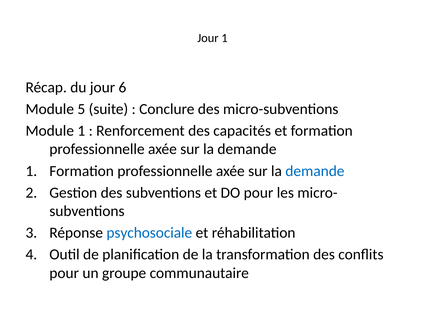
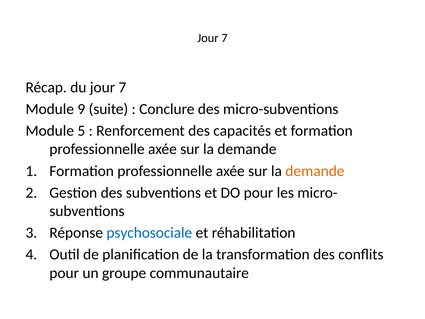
1 at (225, 38): 1 -> 7
du jour 6: 6 -> 7
5: 5 -> 9
Module 1: 1 -> 5
demande at (315, 171) colour: blue -> orange
